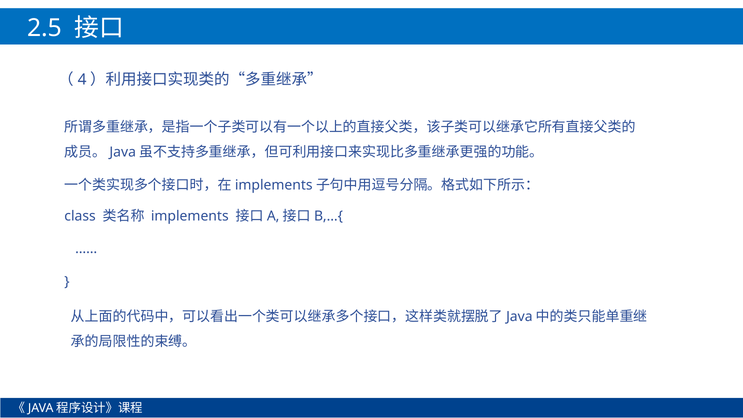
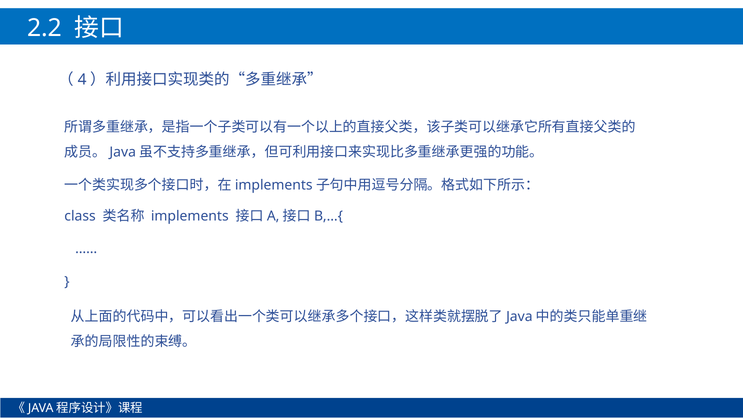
2.5: 2.5 -> 2.2
